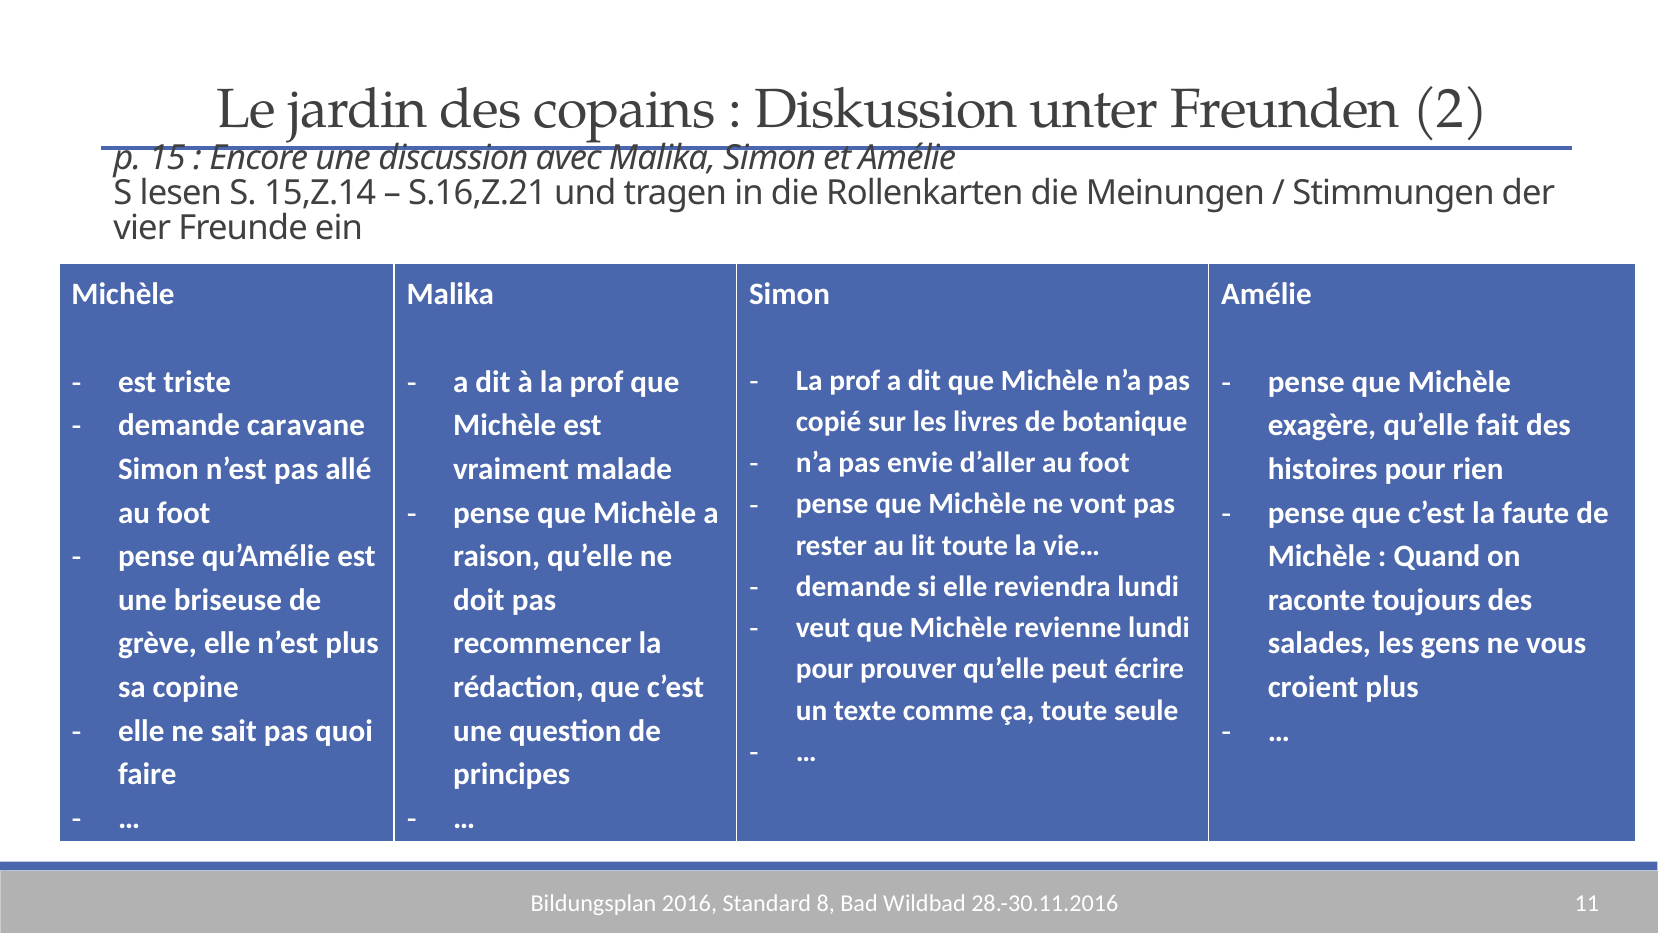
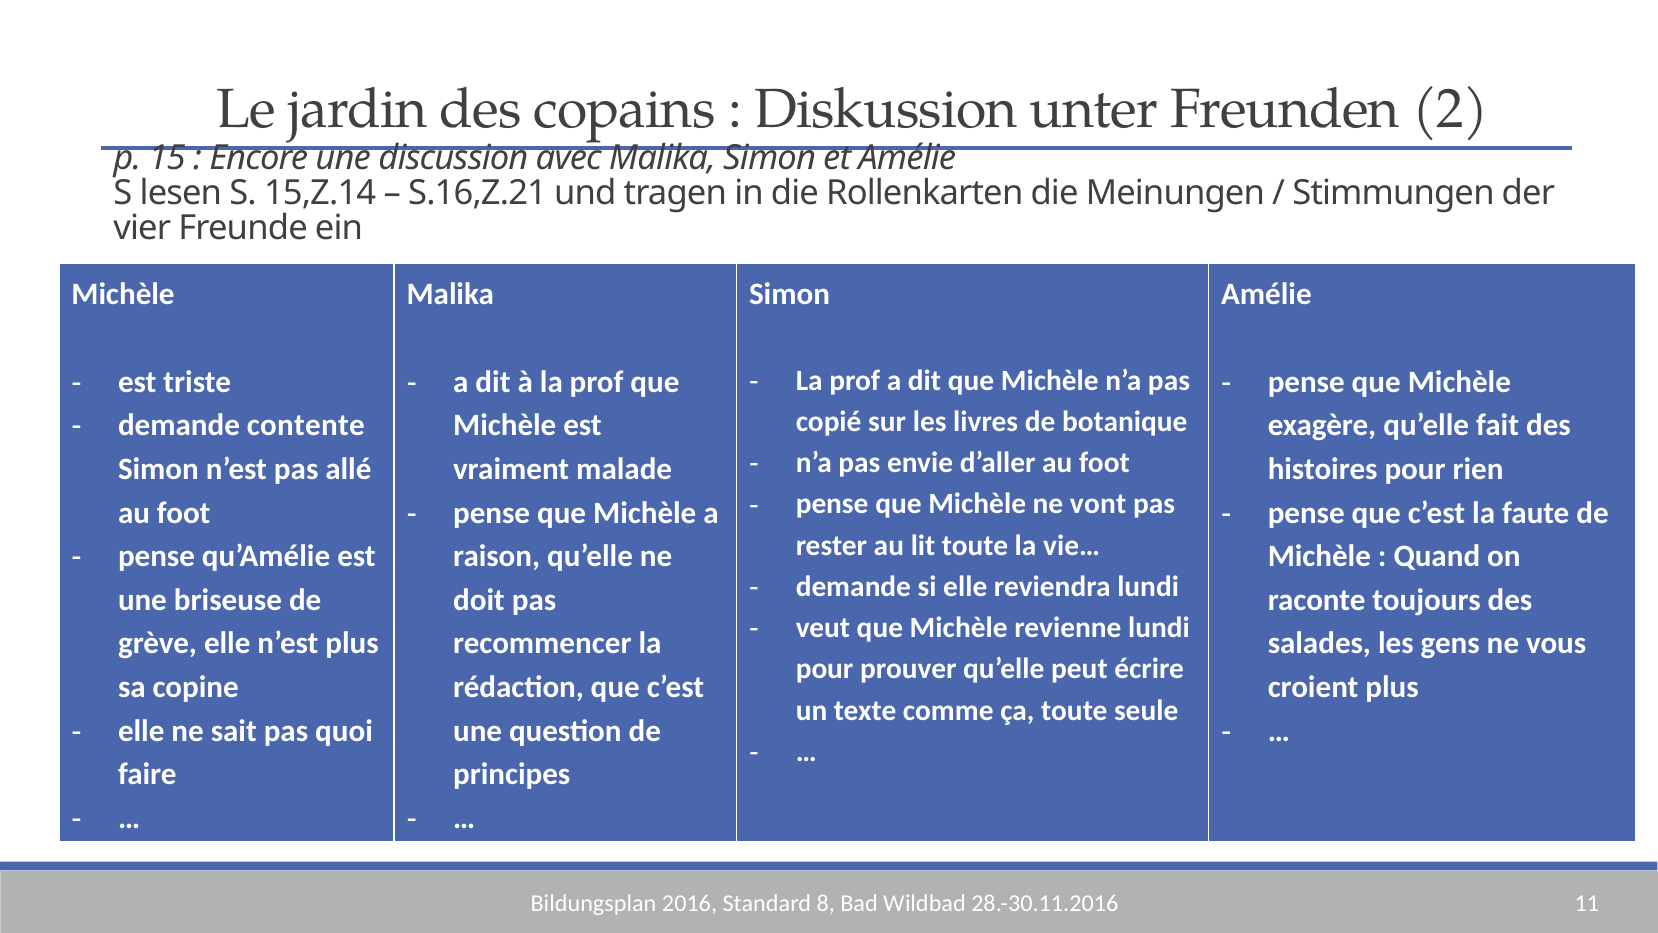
caravane: caravane -> contente
